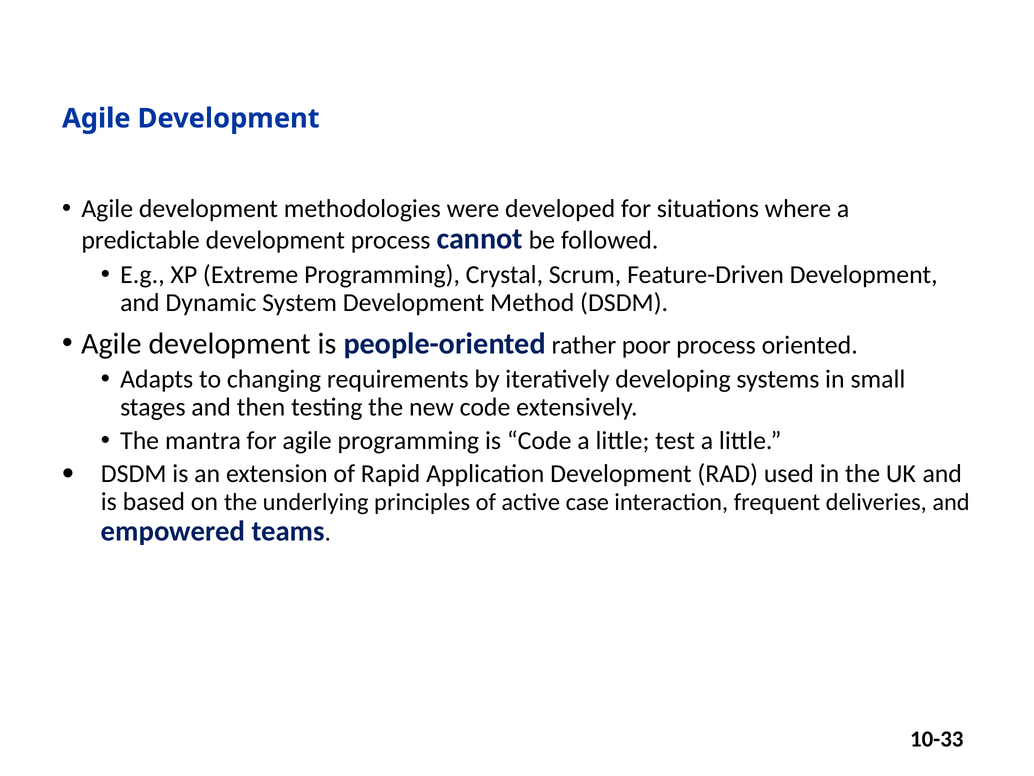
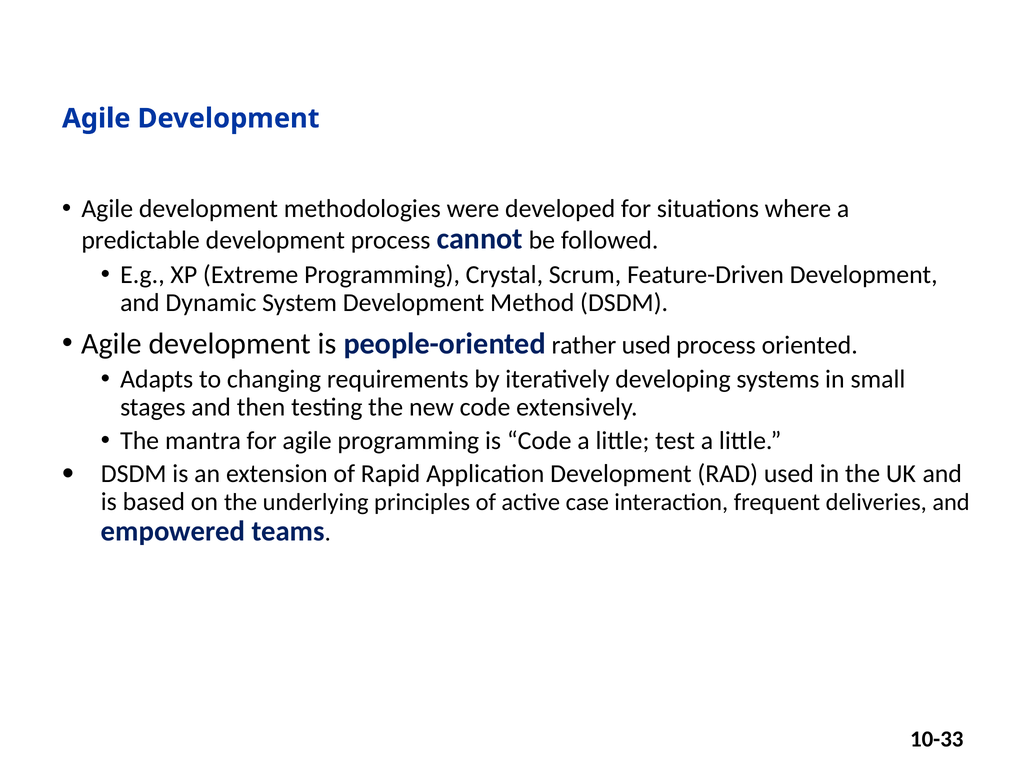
rather poor: poor -> used
